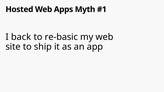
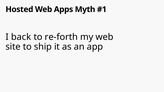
re-basic: re-basic -> re-forth
